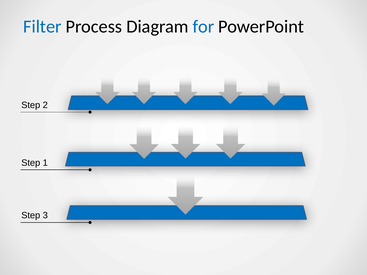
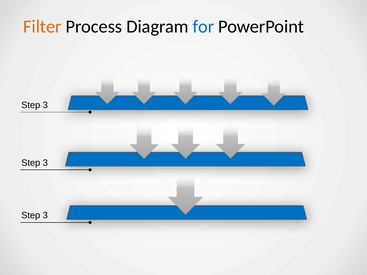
Filter colour: blue -> orange
2 at (45, 105): 2 -> 3
1 at (45, 163): 1 -> 3
